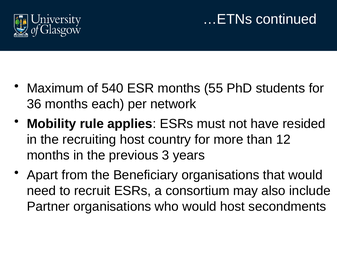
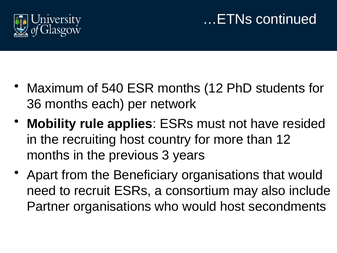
months 55: 55 -> 12
